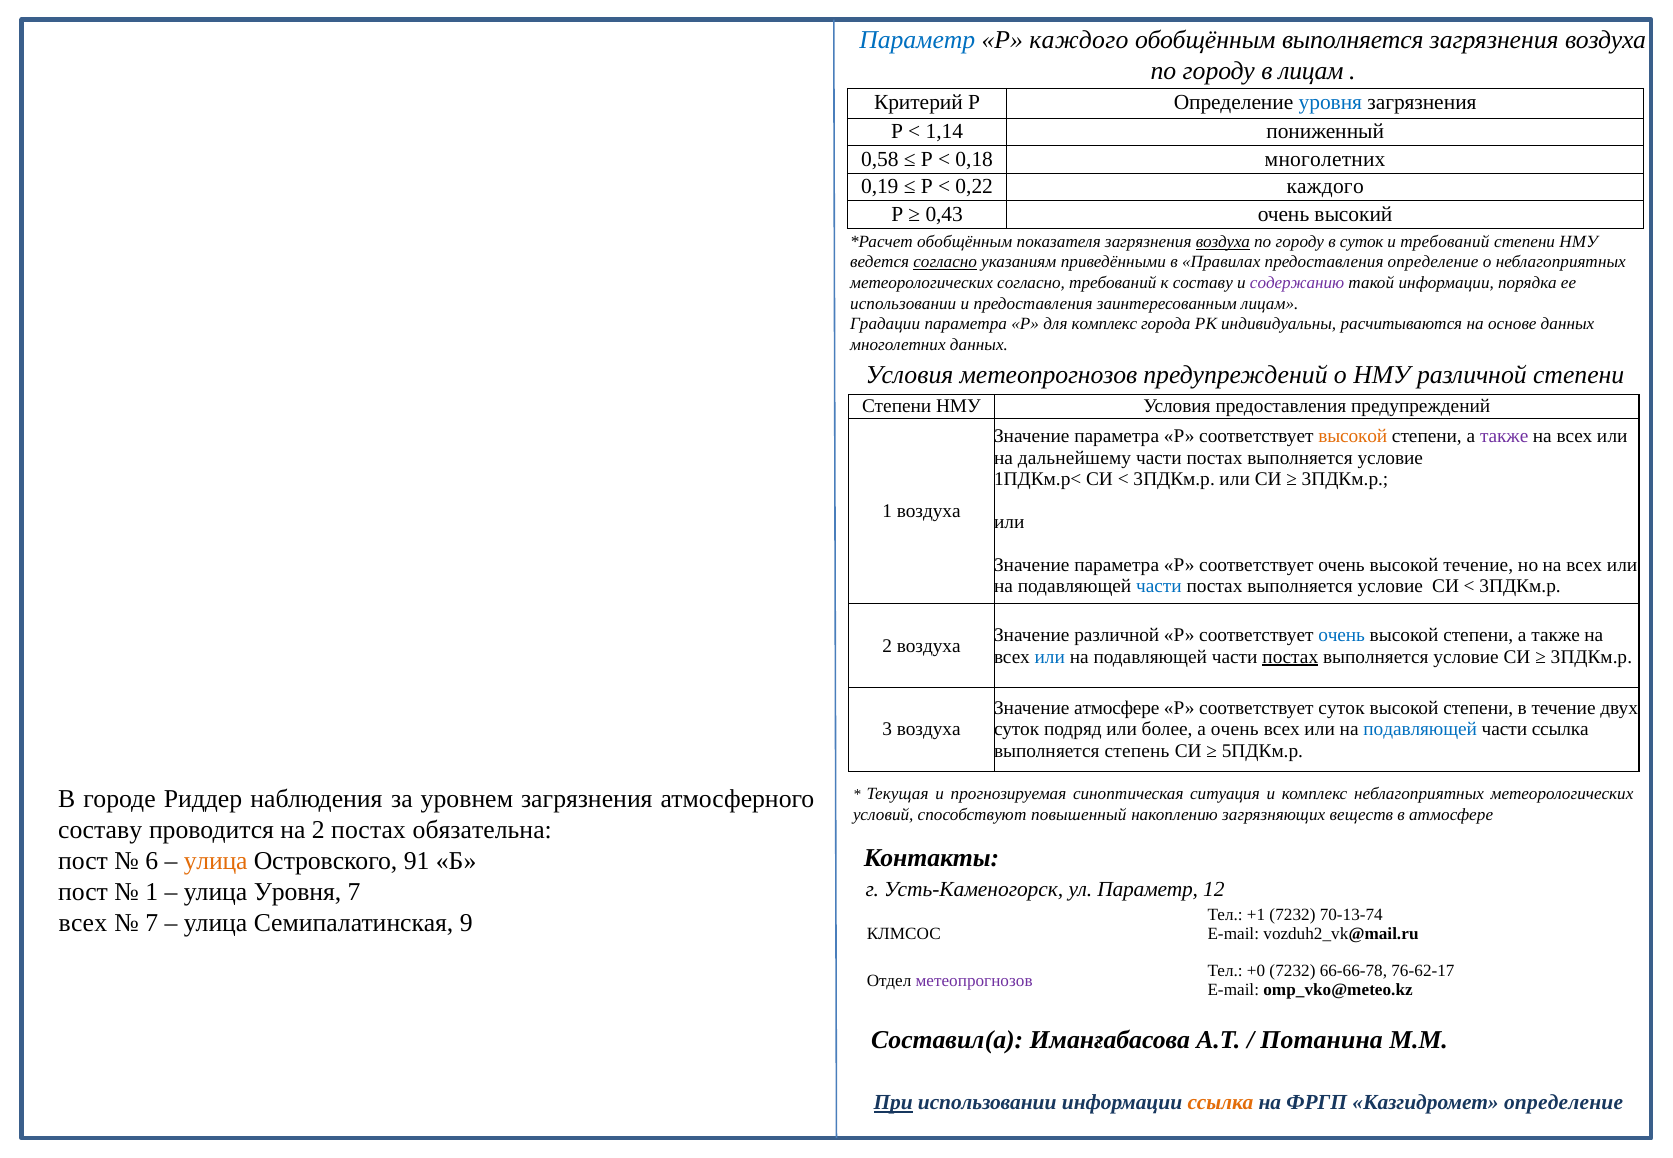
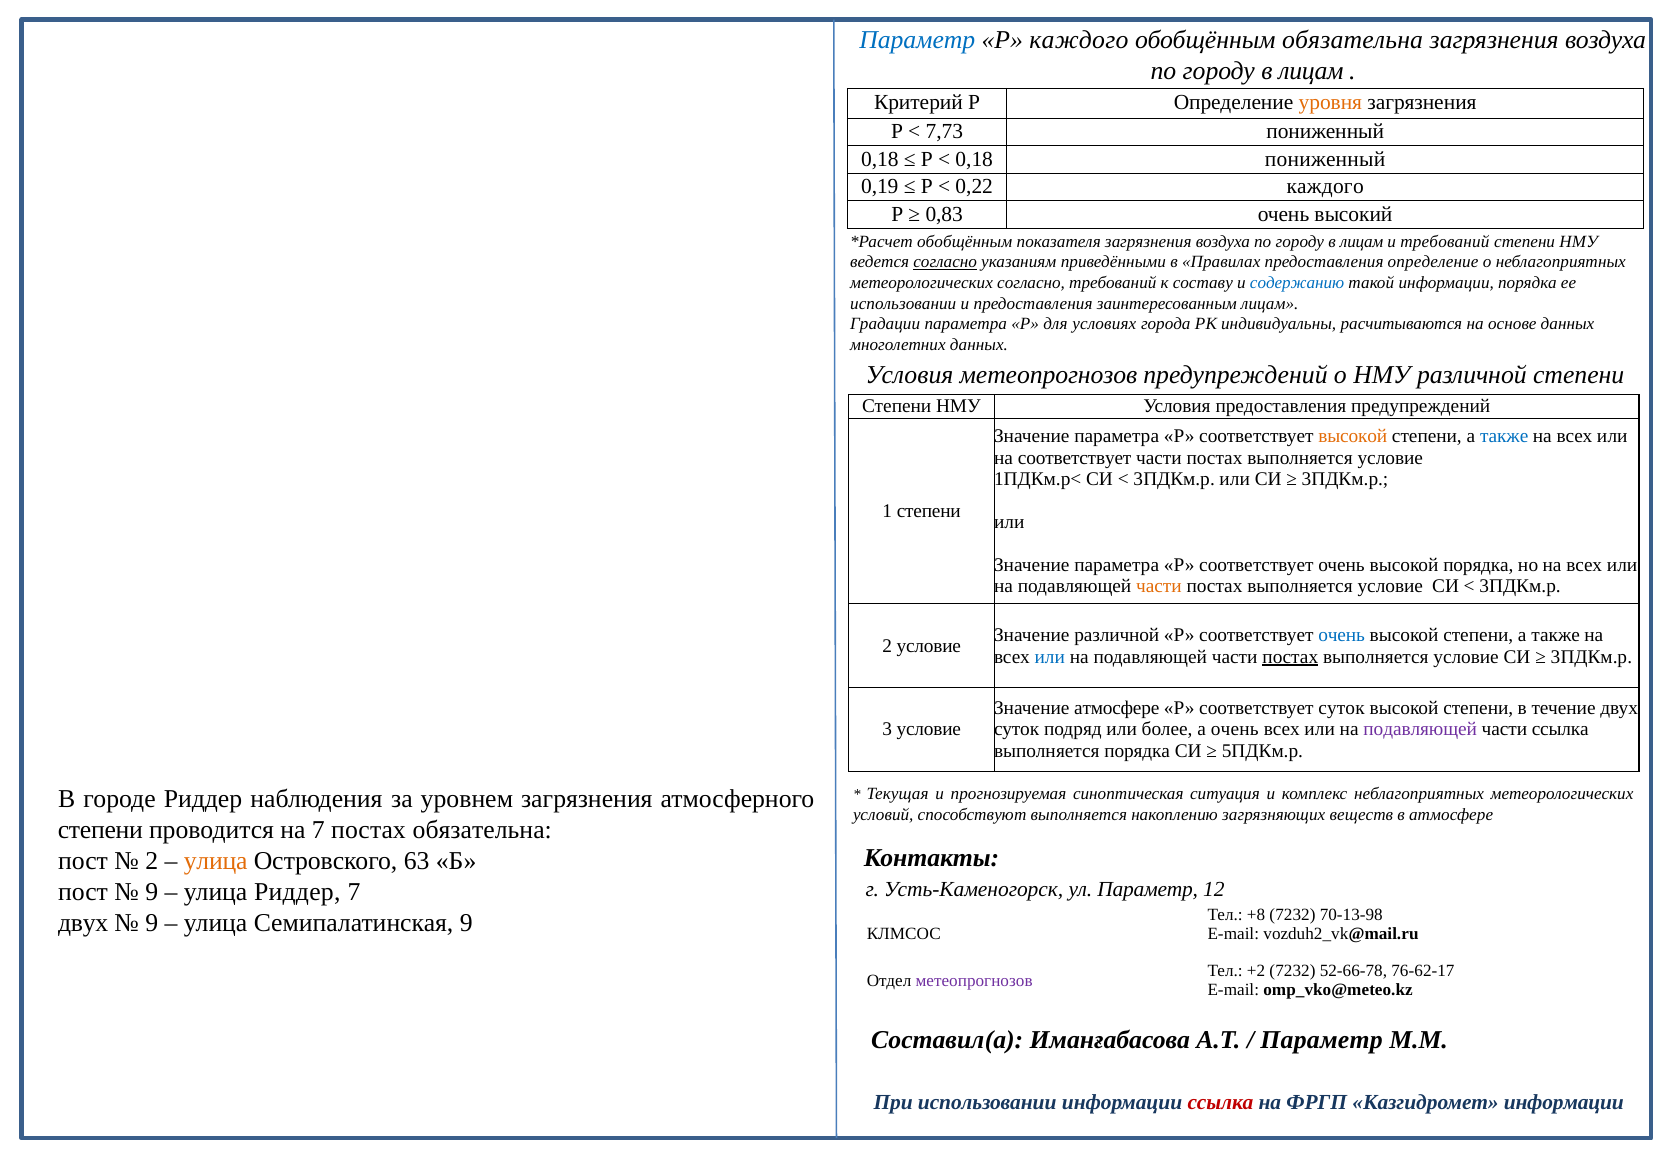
обобщённым выполняется: выполняется -> обязательна
уровня at (1330, 102) colour: blue -> orange
1,14: 1,14 -> 7,73
0,58 at (880, 159): 0,58 -> 0,18
0,18 многолетних: многолетних -> пониженный
0,43: 0,43 -> 0,83
воздуха at (1223, 242) underline: present -> none
суток at (1362, 242): суток -> лицам
содержанию colour: purple -> blue
для комплекс: комплекс -> условиях
также at (1504, 436) colour: purple -> blue
на дальнейшему: дальнейшему -> соответствует
1 воздуха: воздуха -> степени
высокой течение: течение -> порядка
части at (1159, 586) colour: blue -> orange
2 воздуха: воздуха -> условие
3 воздуха: воздуха -> условие
подавляющей at (1420, 730) colour: blue -> purple
выполняется степень: степень -> порядка
способствуют повышенный: повышенный -> выполняется
составу at (100, 830): составу -> степени
на 2: 2 -> 7
6 at (152, 861): 6 -> 2
91: 91 -> 63
1 at (152, 892): 1 -> 9
улица Уровня: Уровня -> Риддер
+1: +1 -> +8
70-13-74: 70-13-74 -> 70-13-98
всех at (83, 923): всех -> двух
7 at (152, 923): 7 -> 9
+0: +0 -> +2
66-66-78: 66-66-78 -> 52-66-78
Потанина at (1322, 1040): Потанина -> Параметр
При underline: present -> none
ссылка at (1221, 1103) colour: orange -> red
Казгидромет определение: определение -> информации
